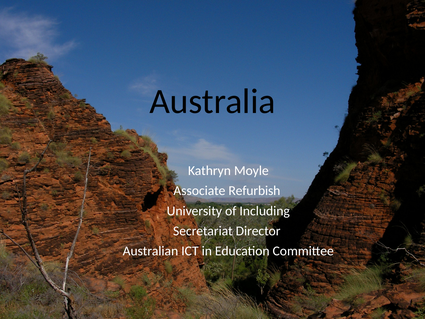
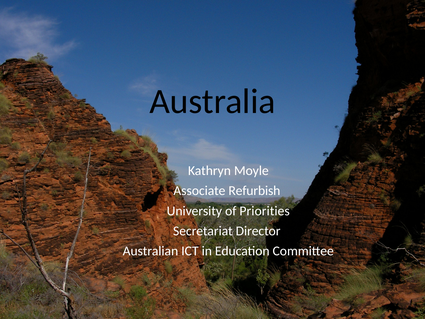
Including: Including -> Priorities
